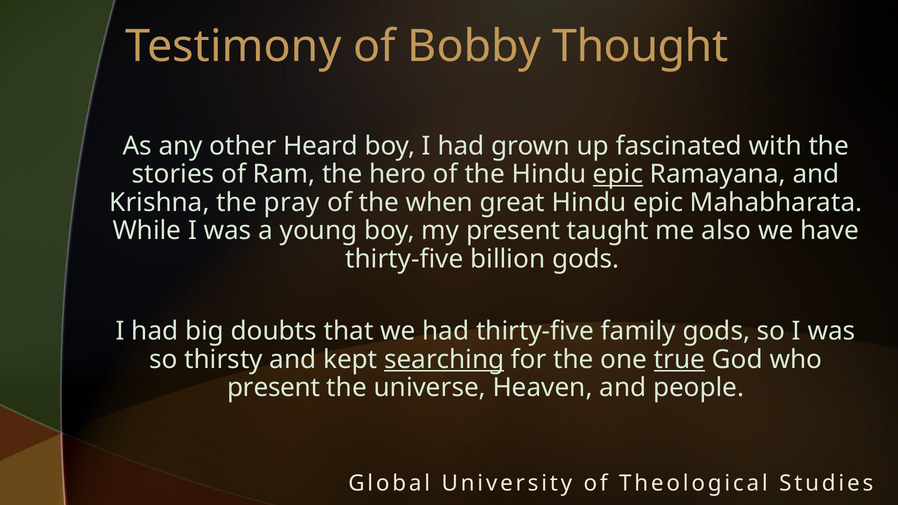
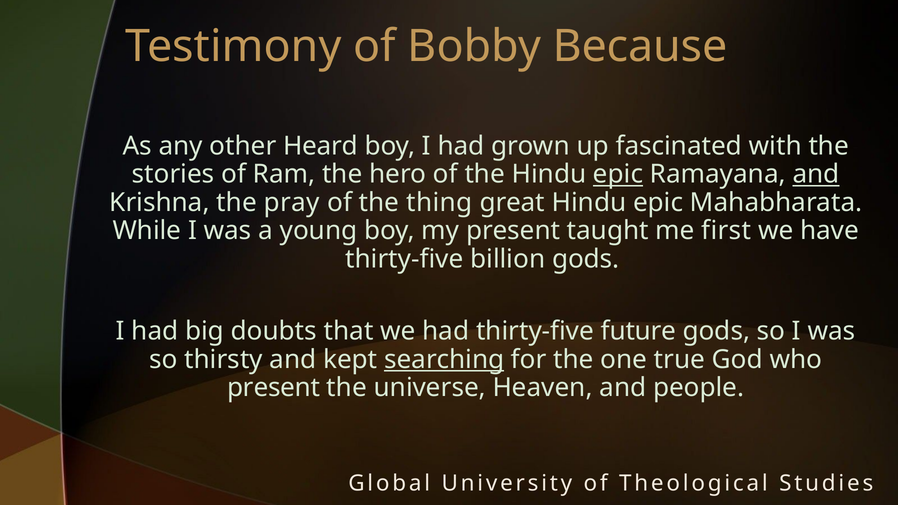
Thought: Thought -> Because
and at (816, 174) underline: none -> present
when: when -> thing
also: also -> first
family: family -> future
true underline: present -> none
